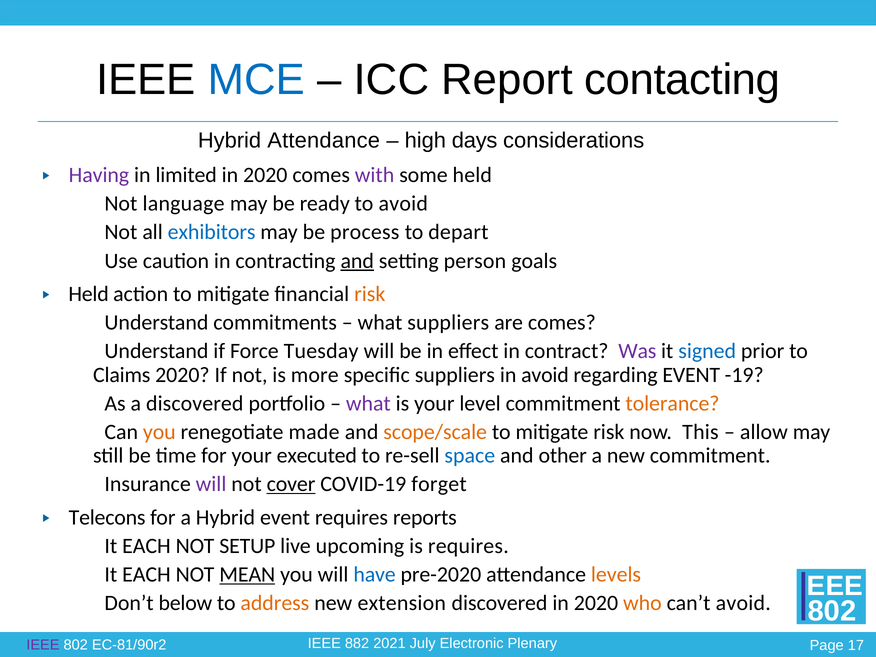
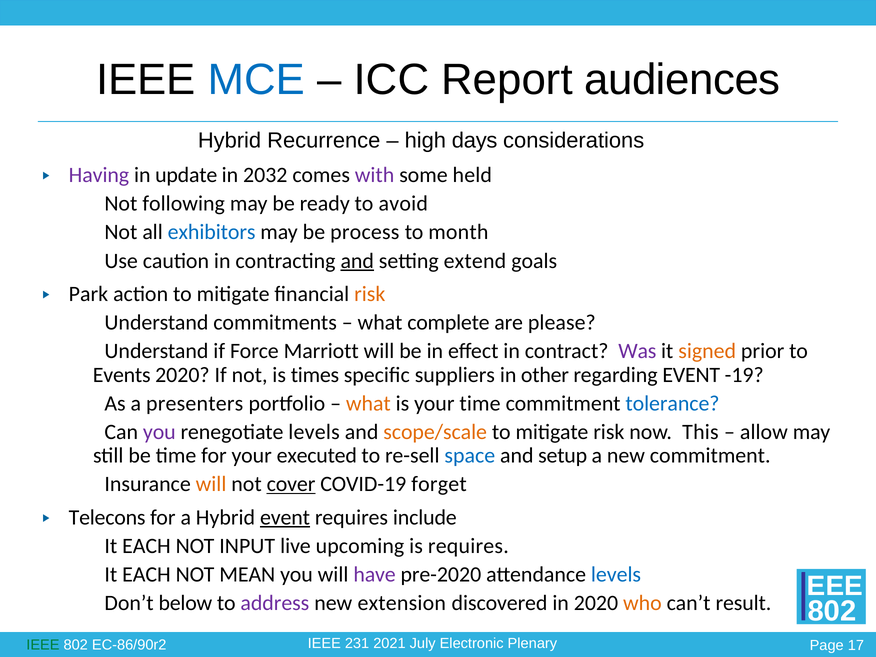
contacting: contacting -> audiences
Hybrid Attendance: Attendance -> Recurrence
limited: limited -> update
2020 at (265, 175): 2020 -> 2032
language: language -> following
depart: depart -> month
person: person -> extend
Held at (89, 294): Held -> Park
what suppliers: suppliers -> complete
are comes: comes -> please
Tuesday: Tuesday -> Marriott
signed colour: blue -> orange
Claims: Claims -> Events
more: more -> times
in avoid: avoid -> other
a discovered: discovered -> presenters
what at (368, 403) colour: purple -> orange
your level: level -> time
tolerance colour: orange -> blue
you at (159, 432) colour: orange -> purple
renegotiate made: made -> levels
other: other -> setup
will at (211, 484) colour: purple -> orange
event at (285, 517) underline: none -> present
reports: reports -> include
SETUP: SETUP -> INPUT
MEAN underline: present -> none
have colour: blue -> purple
levels at (616, 575) colour: orange -> blue
address colour: orange -> purple
can’t avoid: avoid -> result
882: 882 -> 231
IEEE at (43, 645) colour: purple -> green
EC-81/90r2: EC-81/90r2 -> EC-86/90r2
